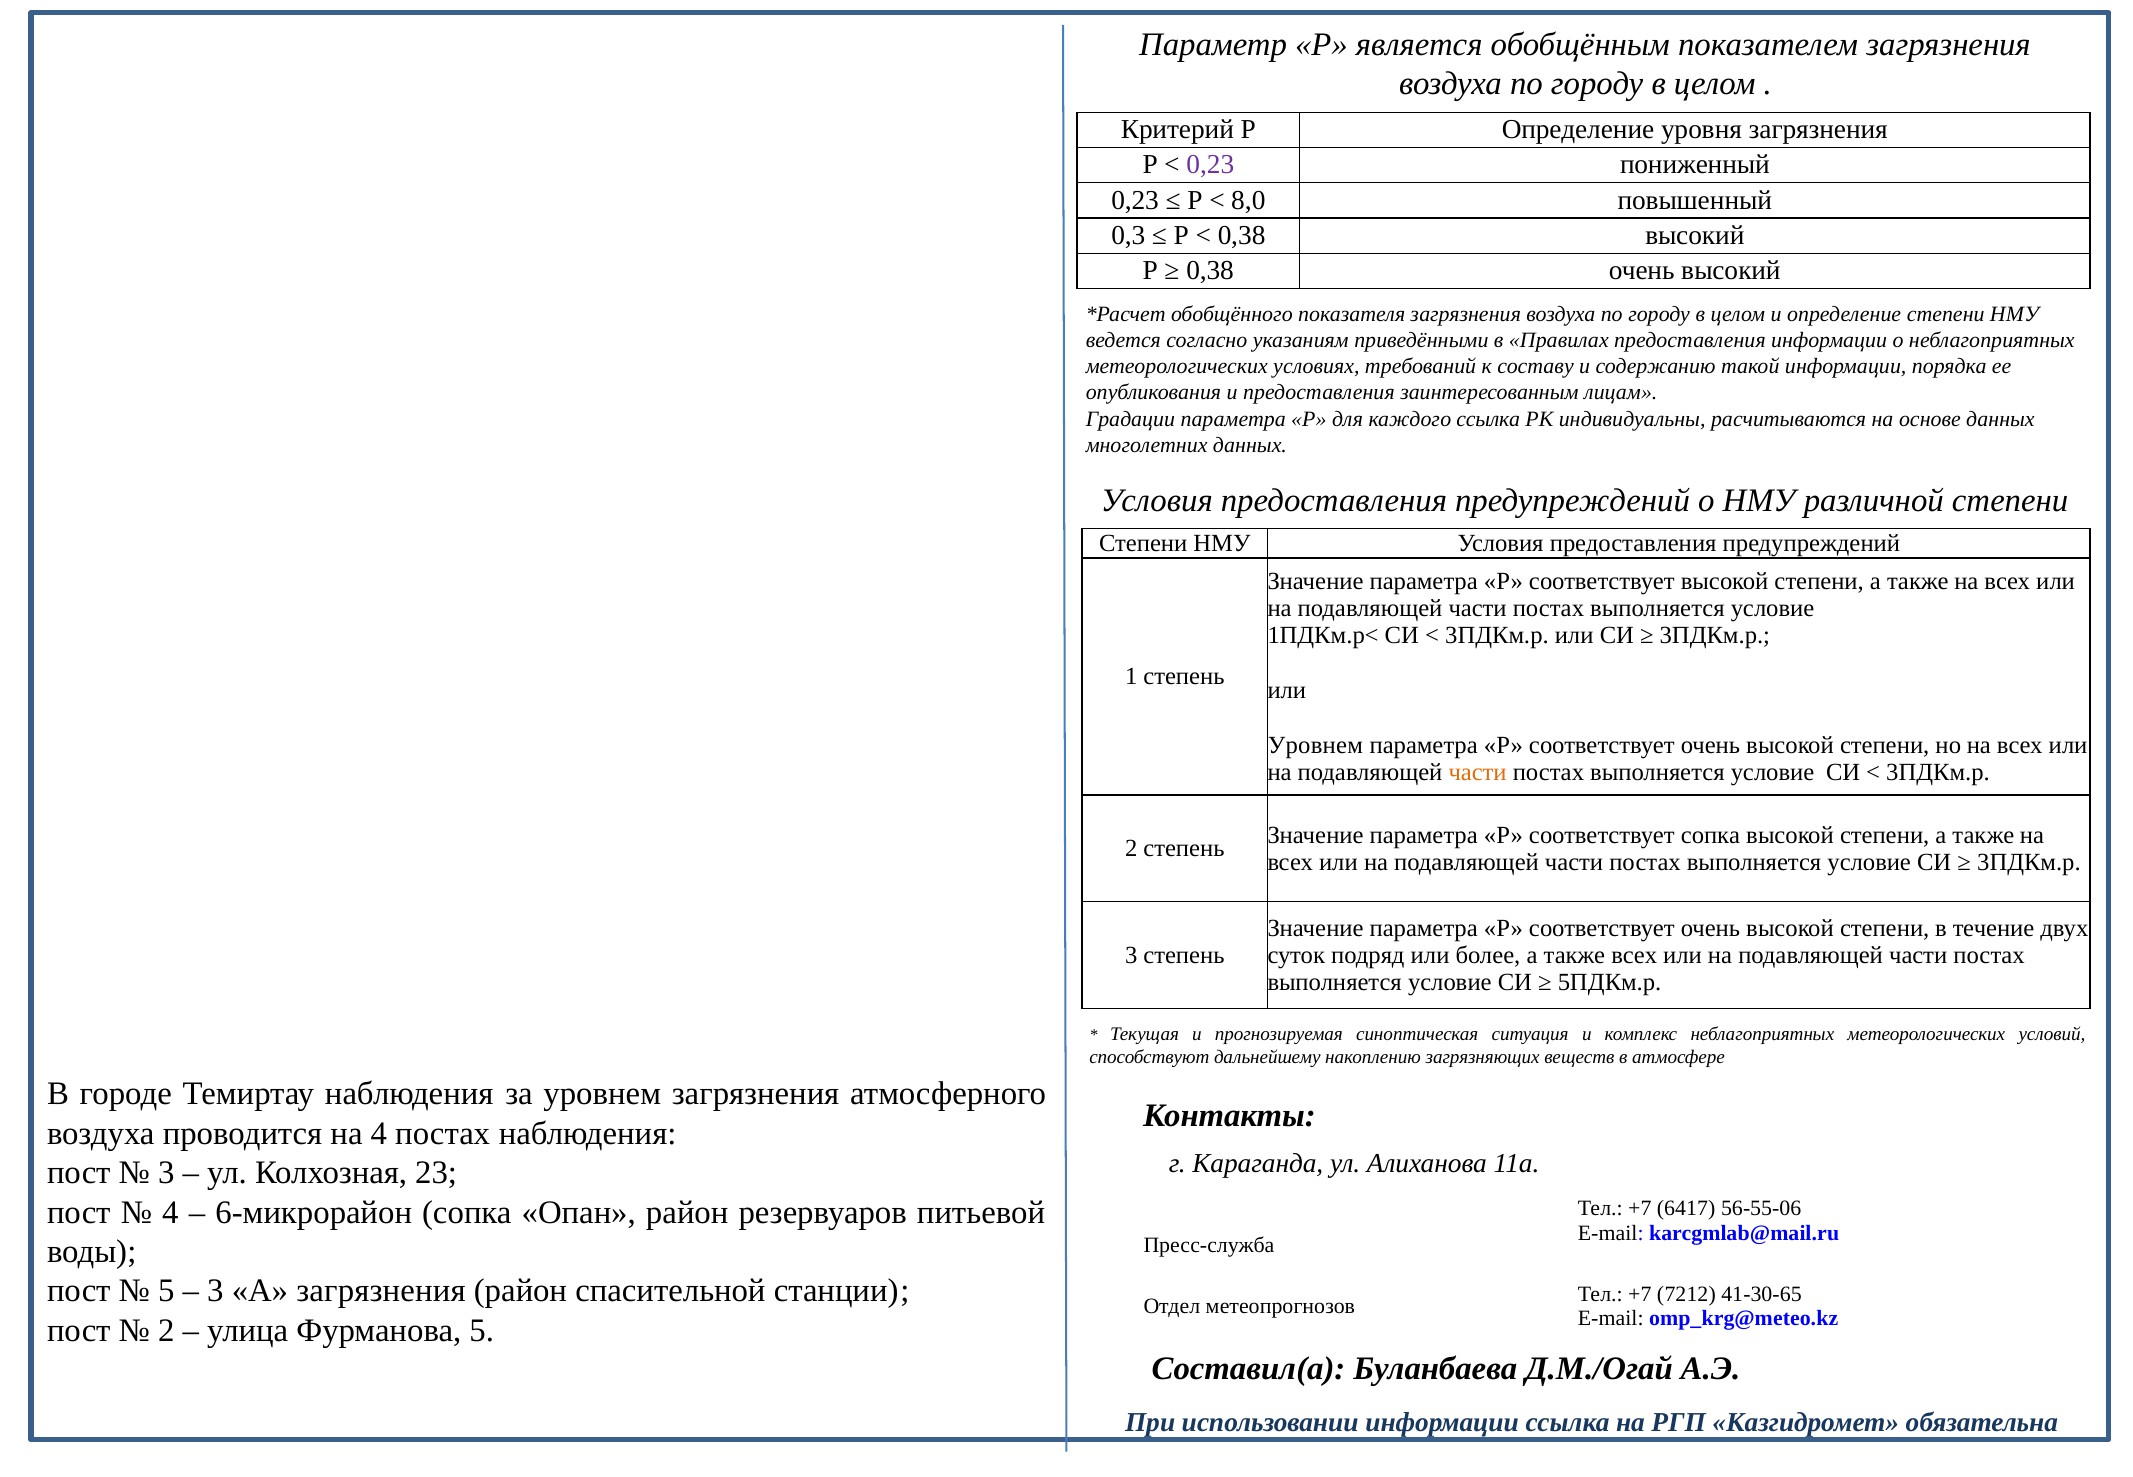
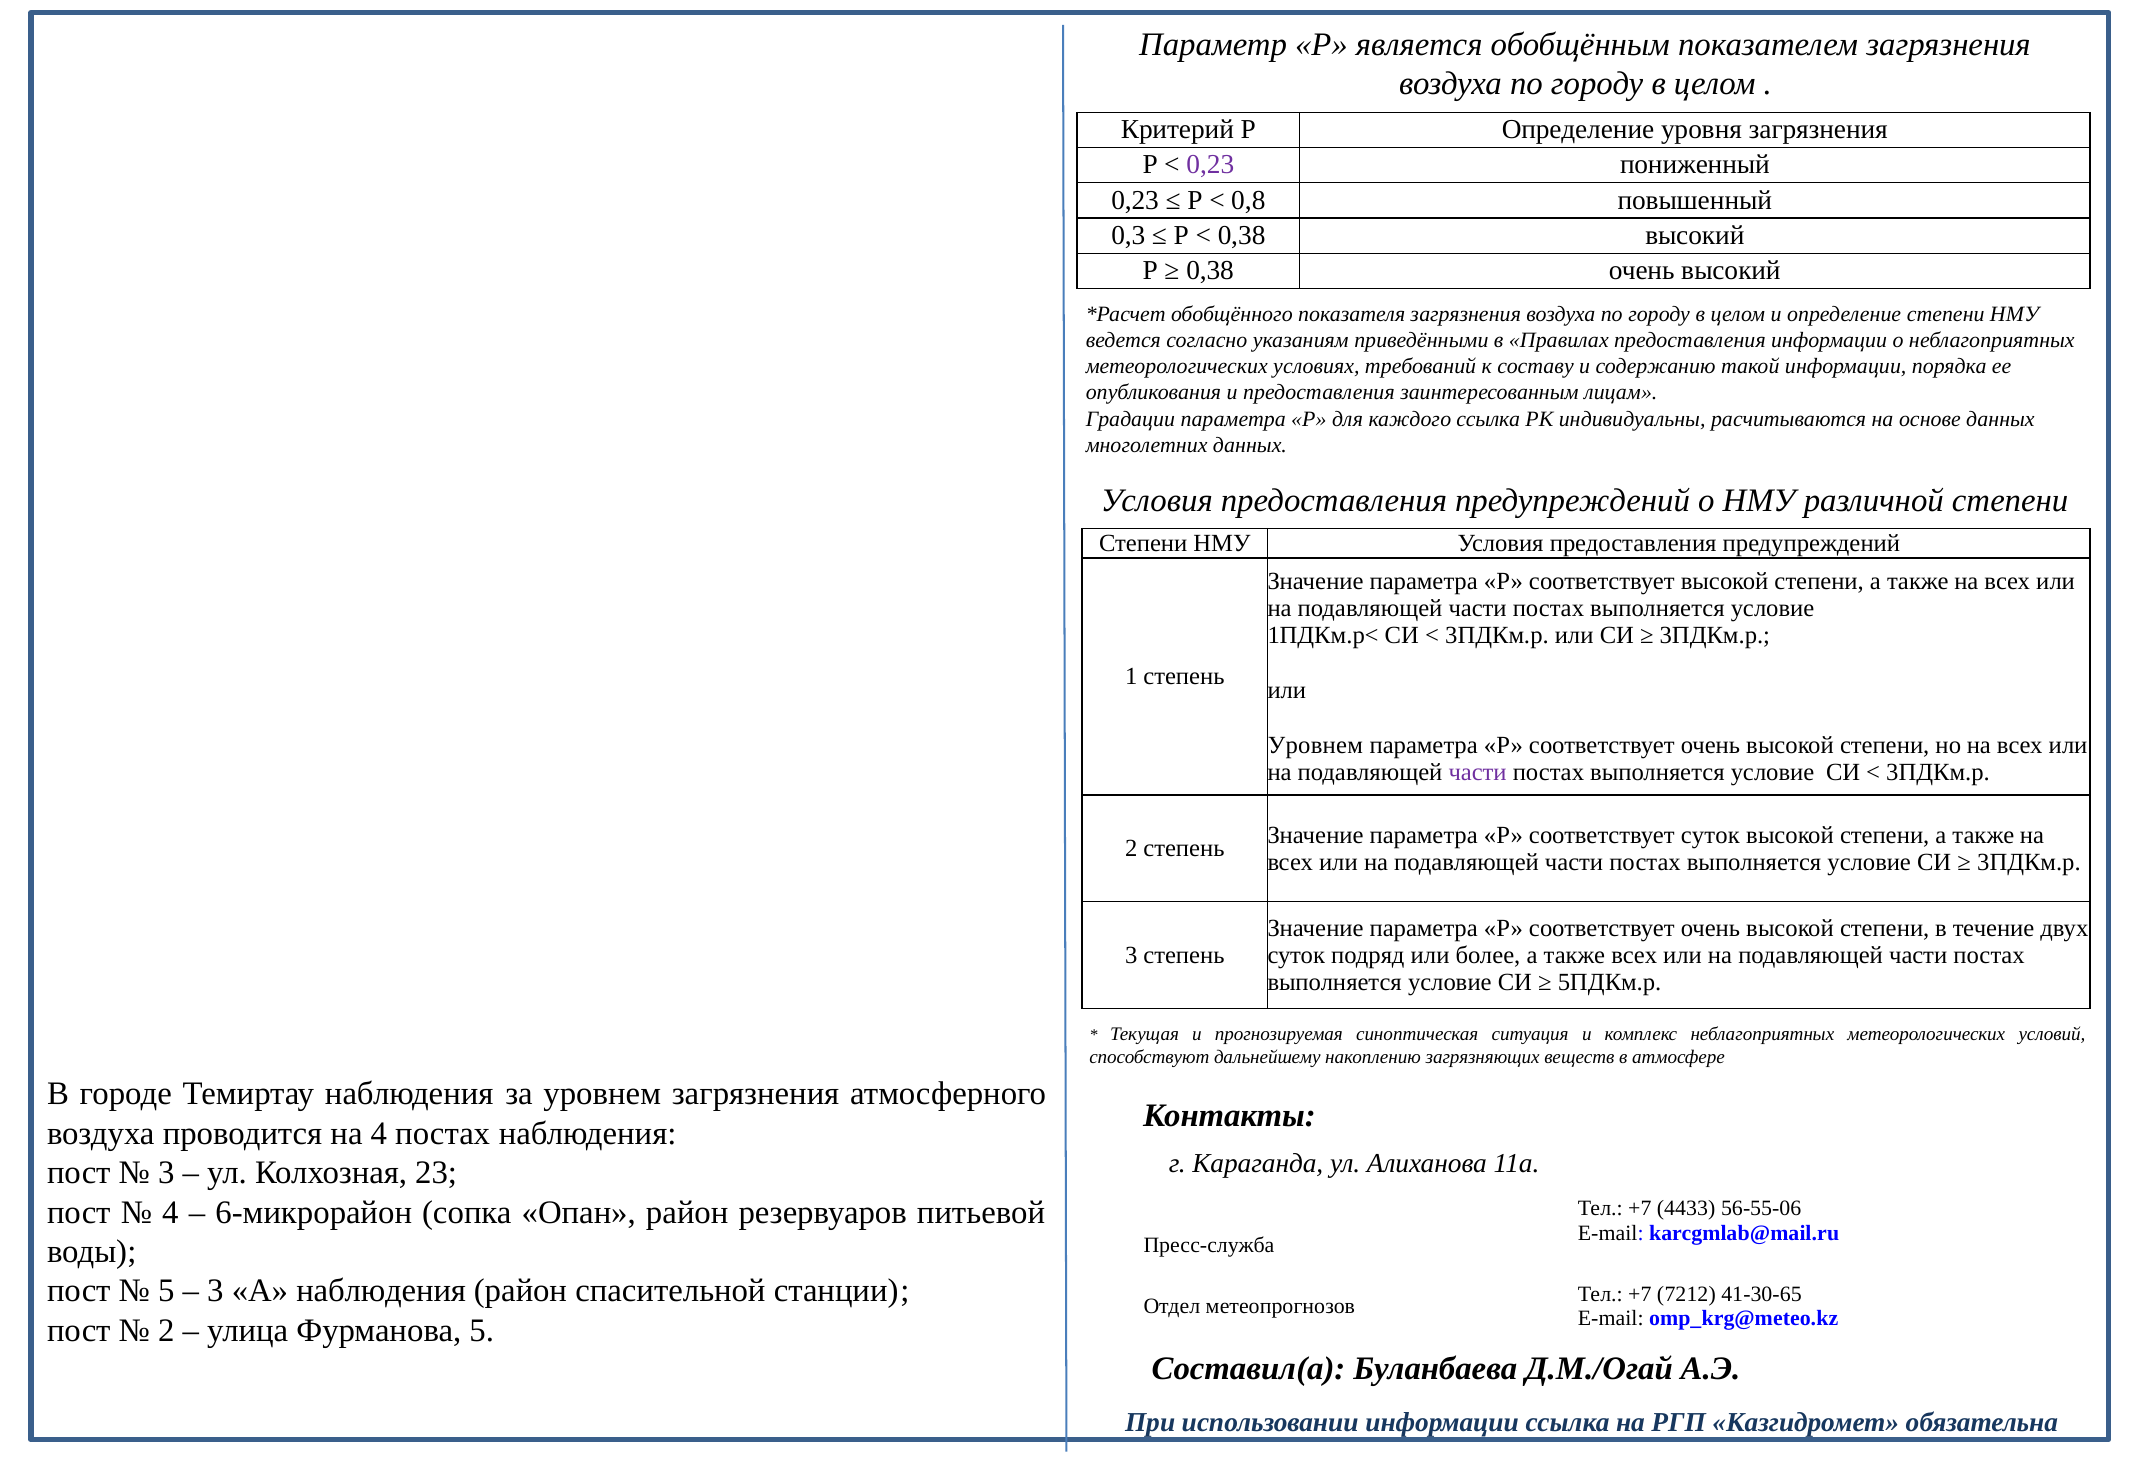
8,0: 8,0 -> 0,8
части at (1478, 772) colour: orange -> purple
соответствует сопка: сопка -> суток
6417: 6417 -> 4433
А загрязнения: загрязнения -> наблюдения
